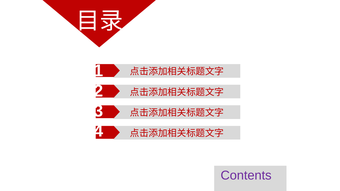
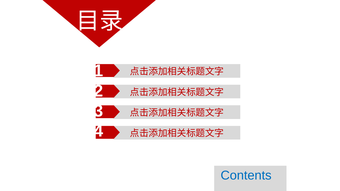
Contents colour: purple -> blue
